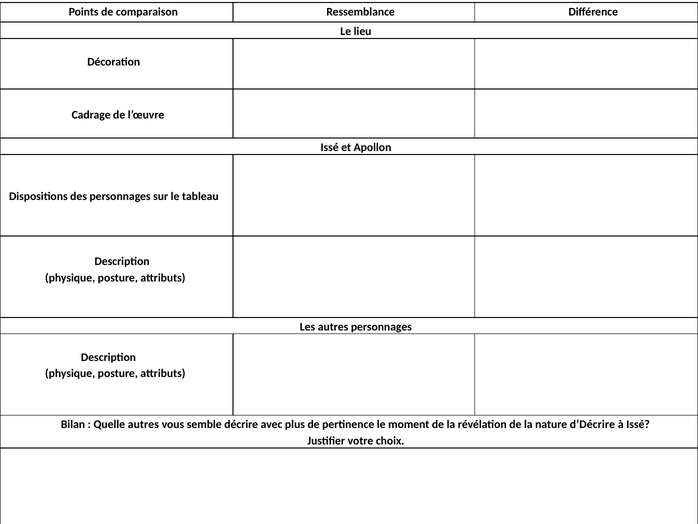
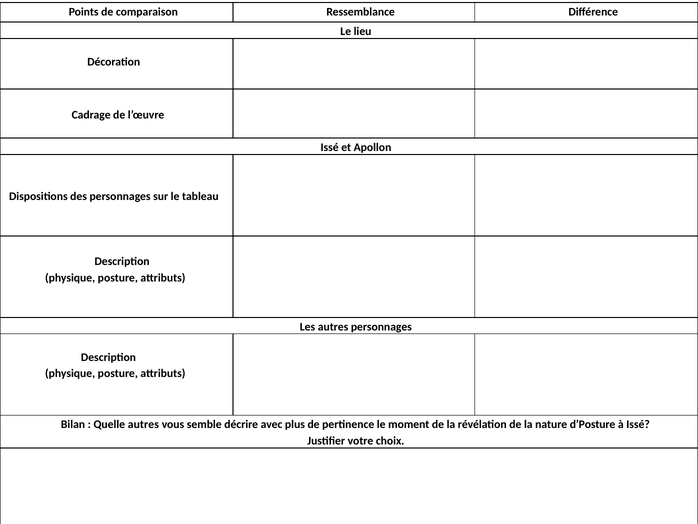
d’Décrire: d’Décrire -> d’Posture
